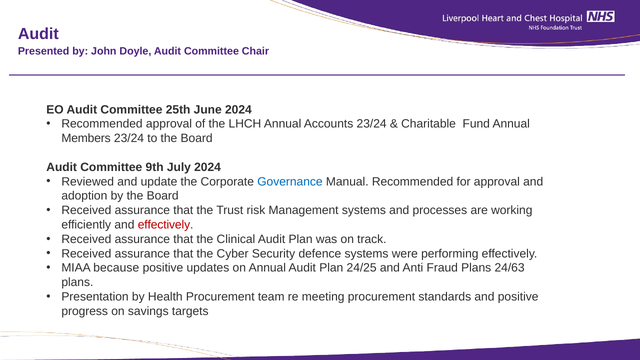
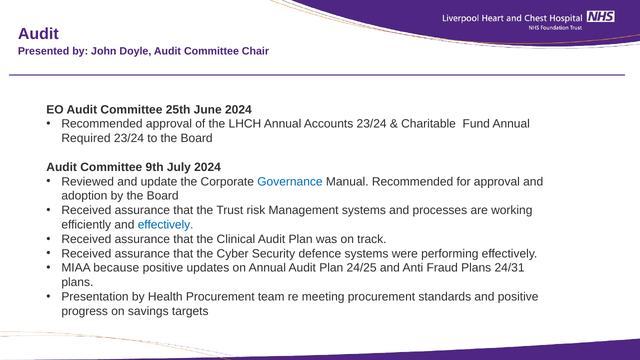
Members: Members -> Required
effectively at (166, 225) colour: red -> blue
24/63: 24/63 -> 24/31
